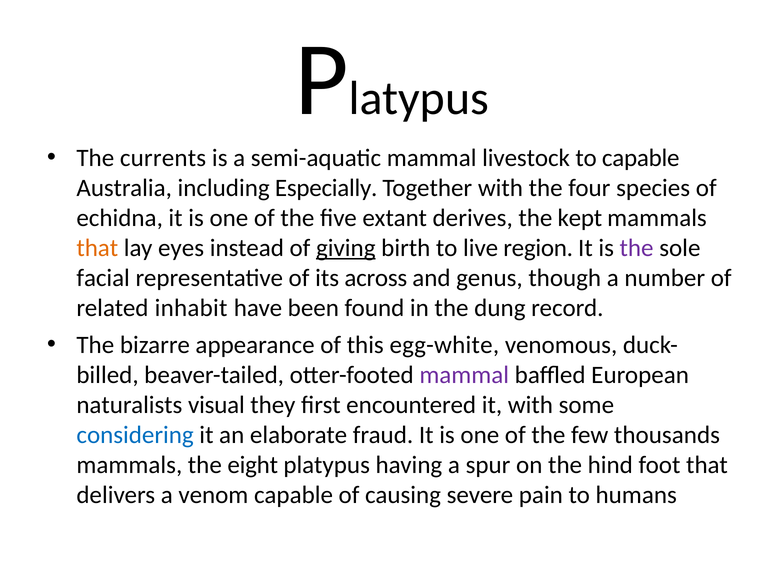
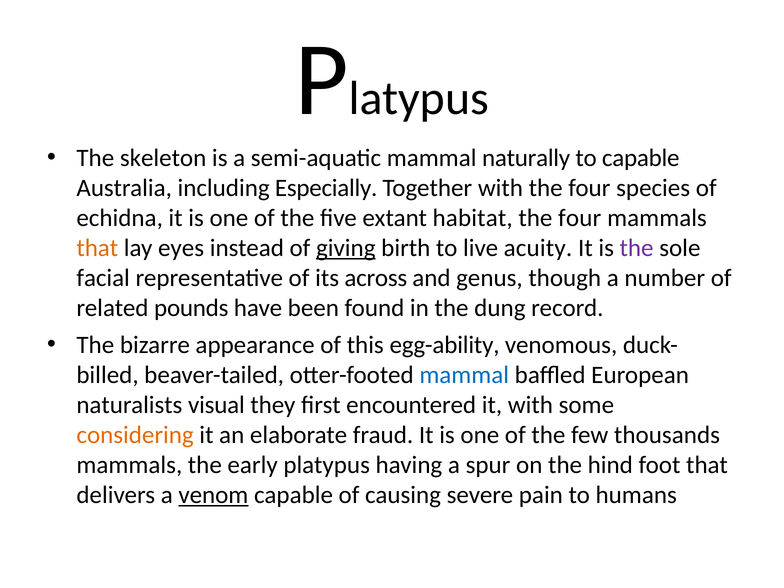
currents: currents -> skeleton
livestock: livestock -> naturally
derives: derives -> habitat
kept at (580, 218): kept -> four
region: region -> acuity
inhabit: inhabit -> pounds
egg-white: egg-white -> egg-ability
mammal at (464, 375) colour: purple -> blue
considering colour: blue -> orange
eight: eight -> early
venom underline: none -> present
